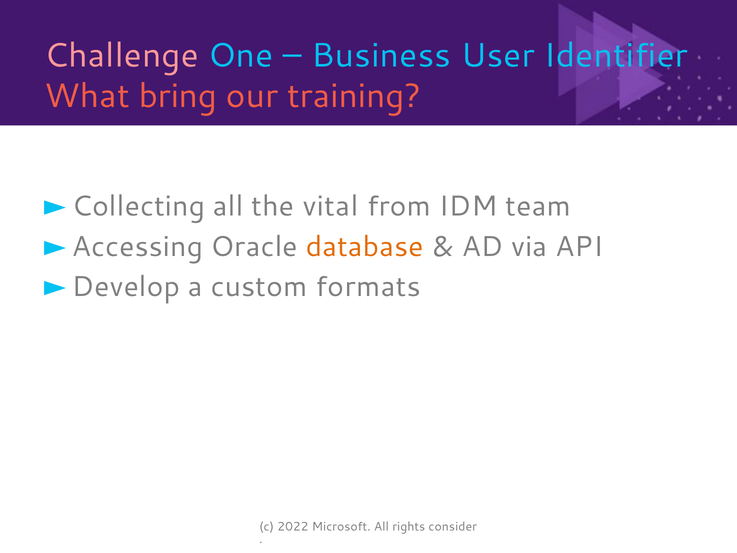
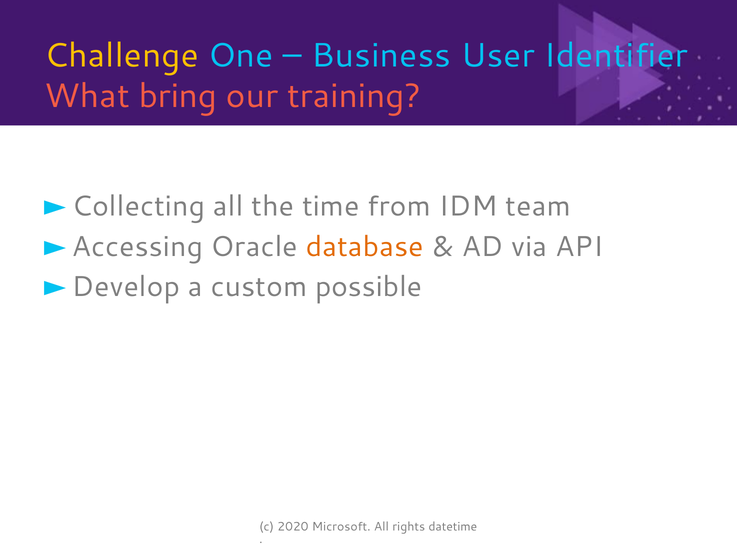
Challenge colour: pink -> yellow
vital: vital -> time
formats: formats -> possible
2022: 2022 -> 2020
consider: consider -> datetime
